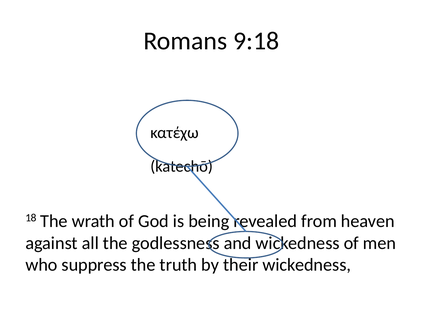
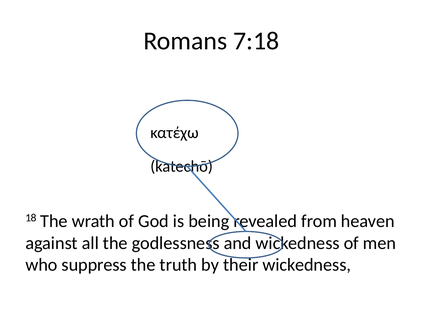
9:18: 9:18 -> 7:18
